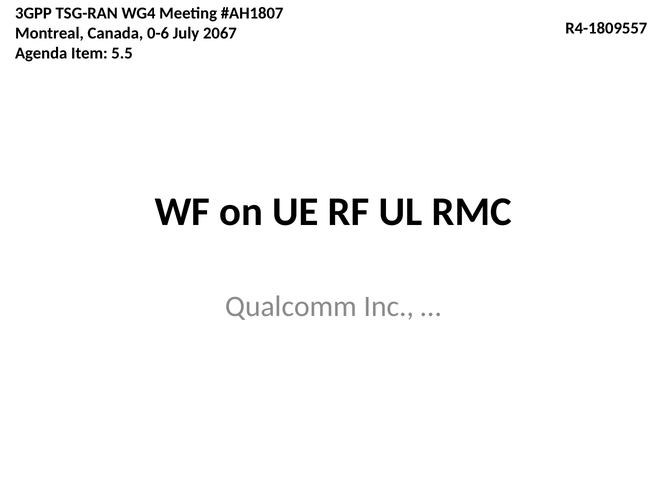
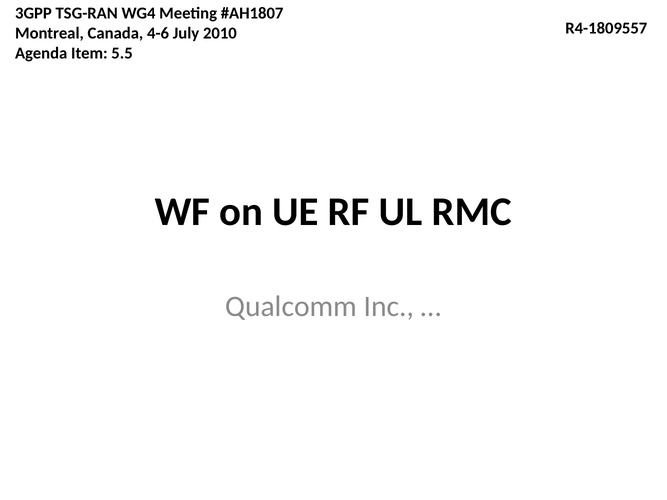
0-6: 0-6 -> 4-6
2067: 2067 -> 2010
